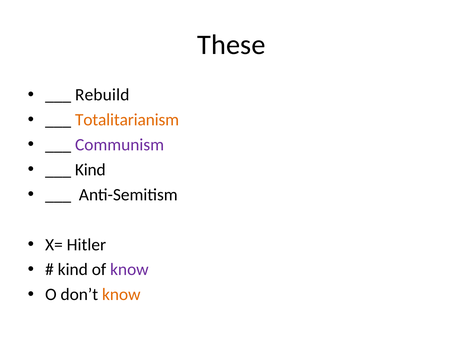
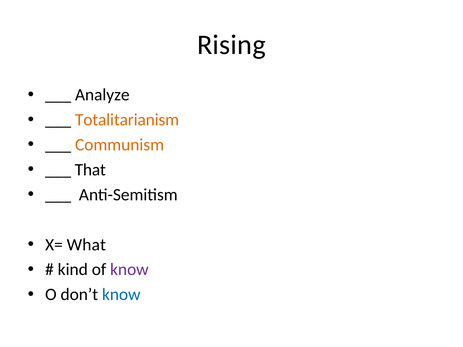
These: These -> Rising
Rebuild: Rebuild -> Analyze
Communism colour: purple -> orange
Kind at (90, 170): Kind -> That
Hitler: Hitler -> What
know at (121, 295) colour: orange -> blue
